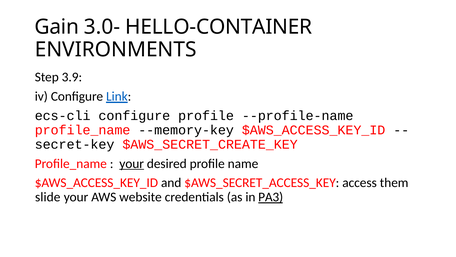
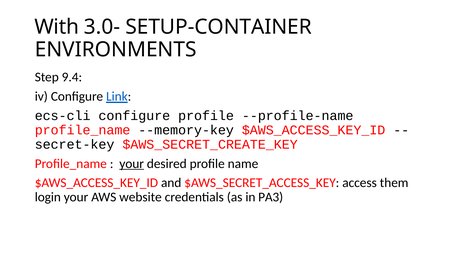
Gain: Gain -> With
HELLO-CONTAINER: HELLO-CONTAINER -> SETUP-CONTAINER
3.9: 3.9 -> 9.4
slide: slide -> login
PA3 underline: present -> none
